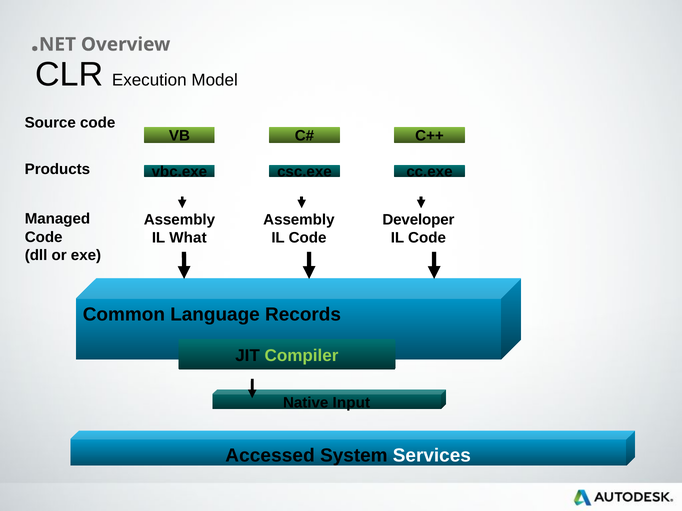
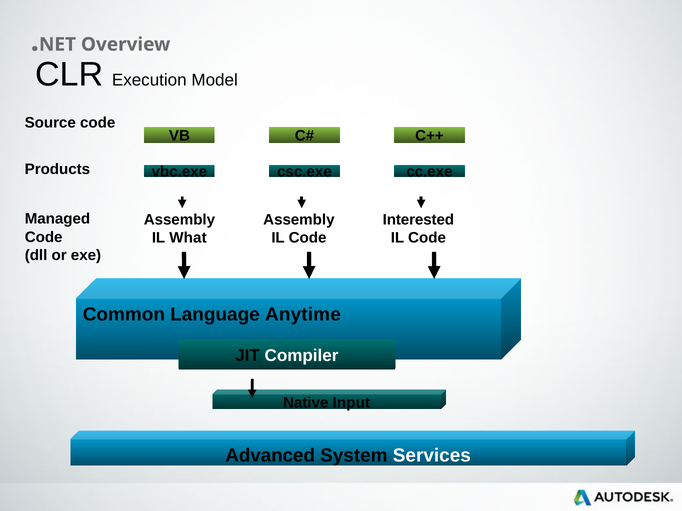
Developer: Developer -> Interested
Records: Records -> Anytime
Compiler colour: light green -> white
Accessed: Accessed -> Advanced
